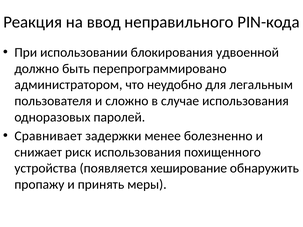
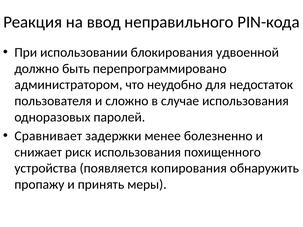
легальным: легальным -> недостаток
хеширование: хеширование -> копирования
